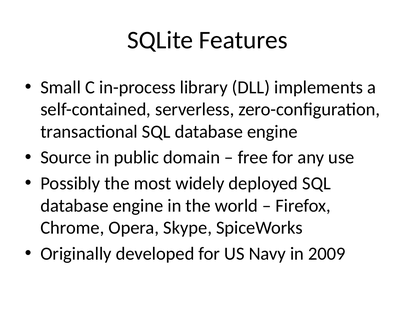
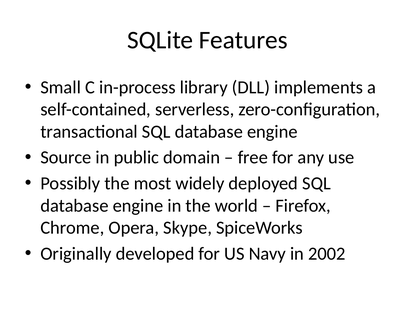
2009: 2009 -> 2002
